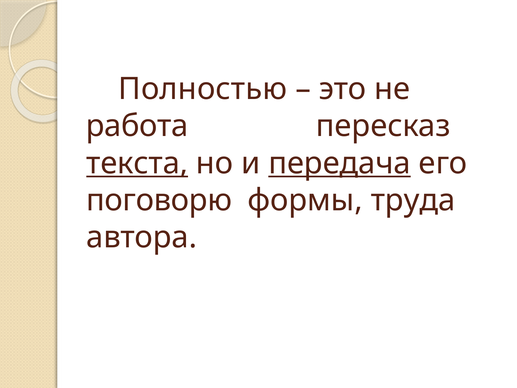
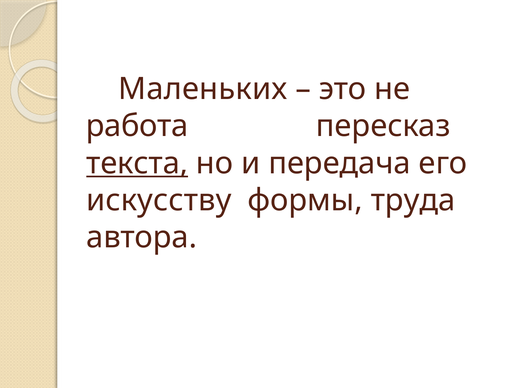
Полностью: Полностью -> Маленьких
передача underline: present -> none
поговорю: поговорю -> искусству
